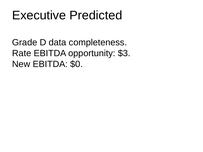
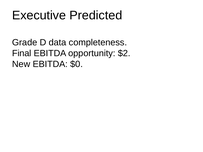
Rate: Rate -> Final
$3: $3 -> $2
